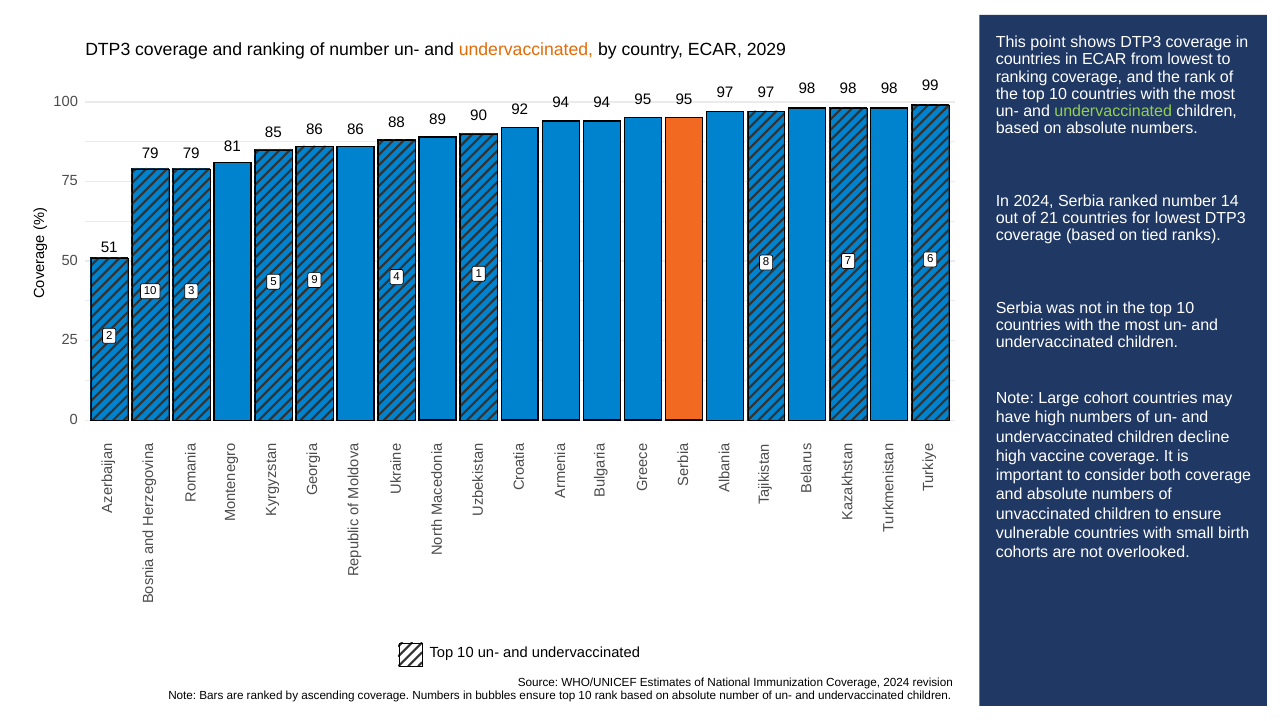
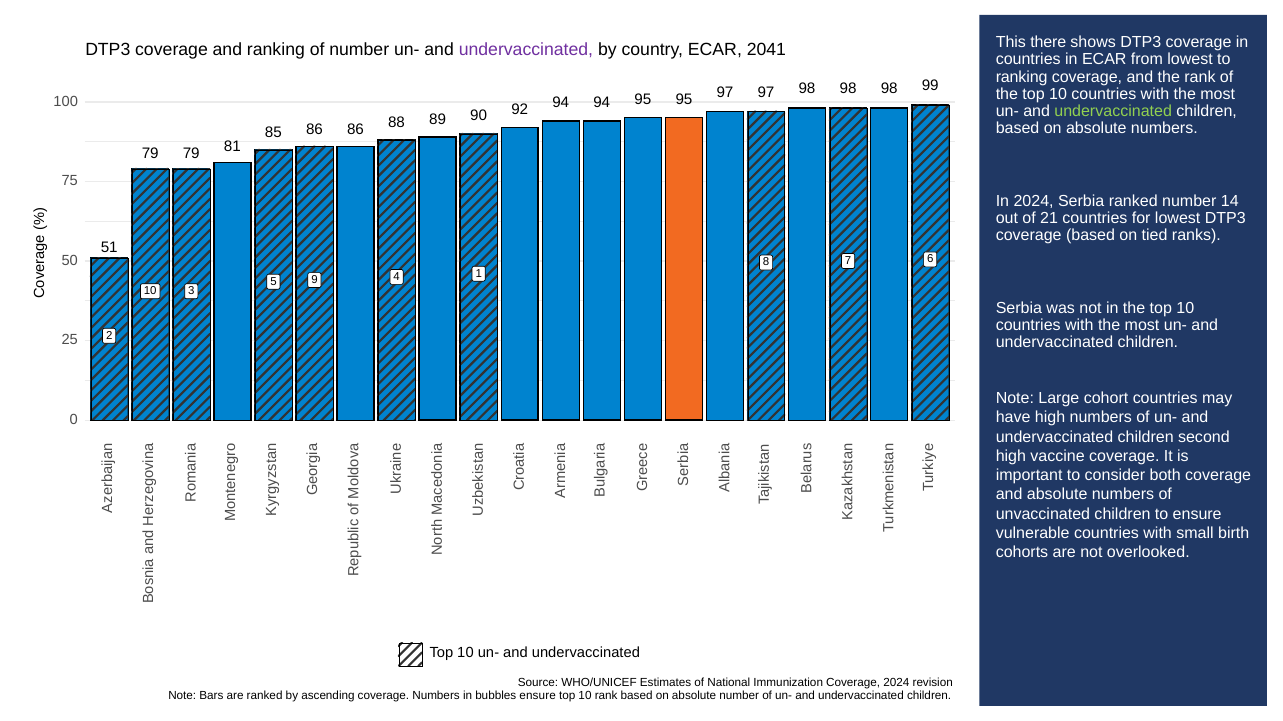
point: point -> there
undervaccinated at (526, 50) colour: orange -> purple
2029: 2029 -> 2041
decline: decline -> second
